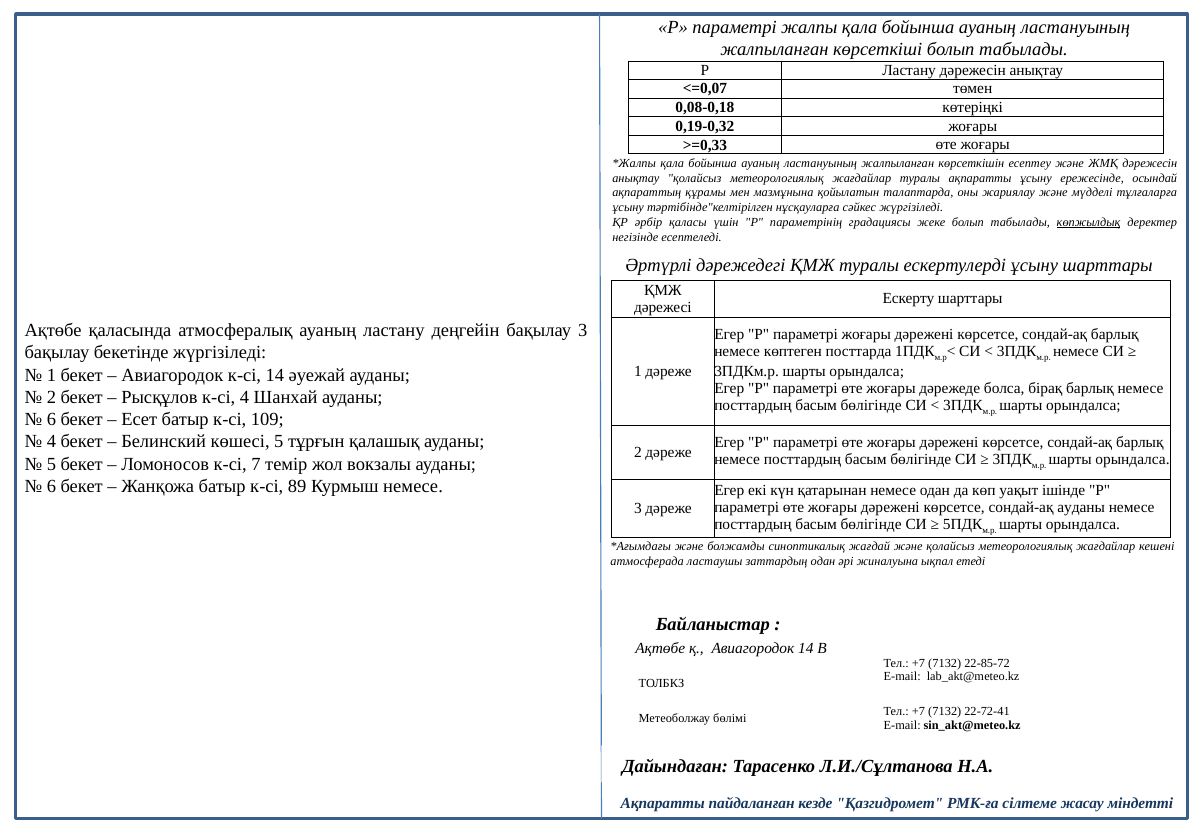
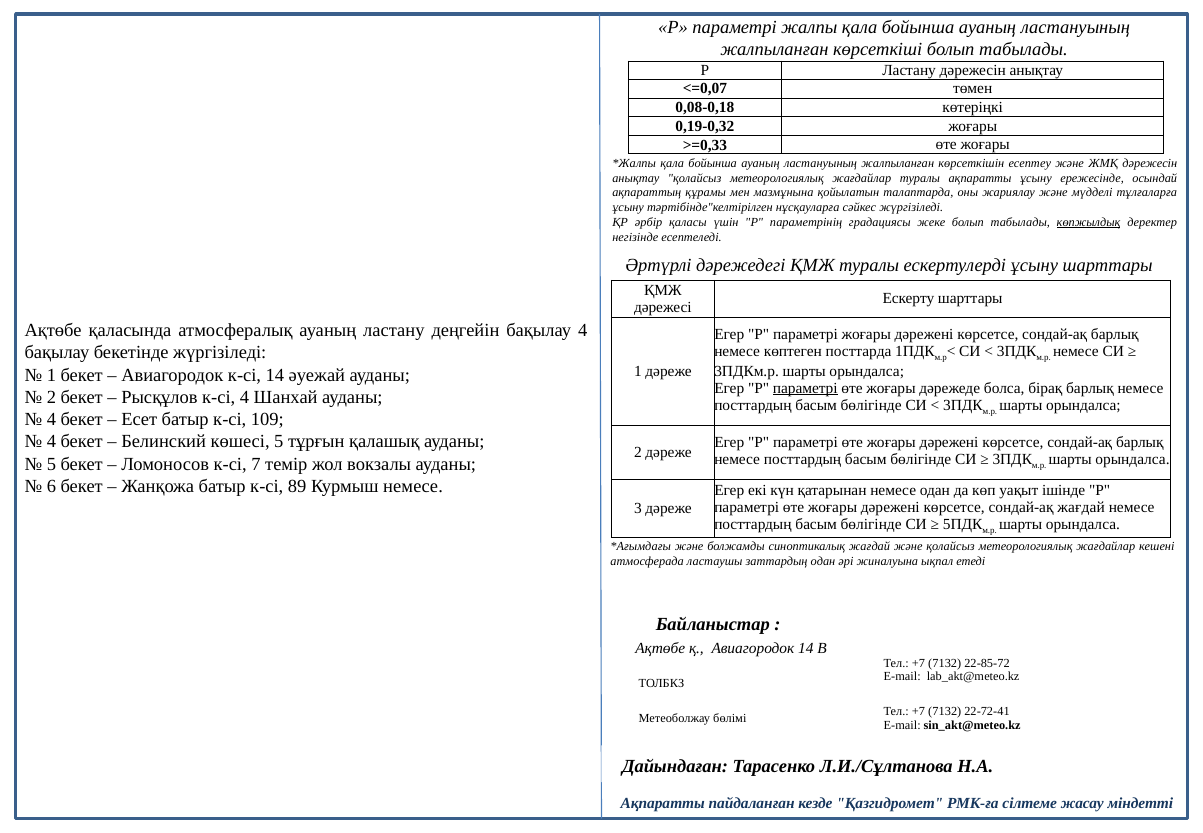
бақылау 3: 3 -> 4
параметрі at (805, 388) underline: none -> present
6 at (51, 419): 6 -> 4
сондай-ақ ауданы: ауданы -> жағдай
